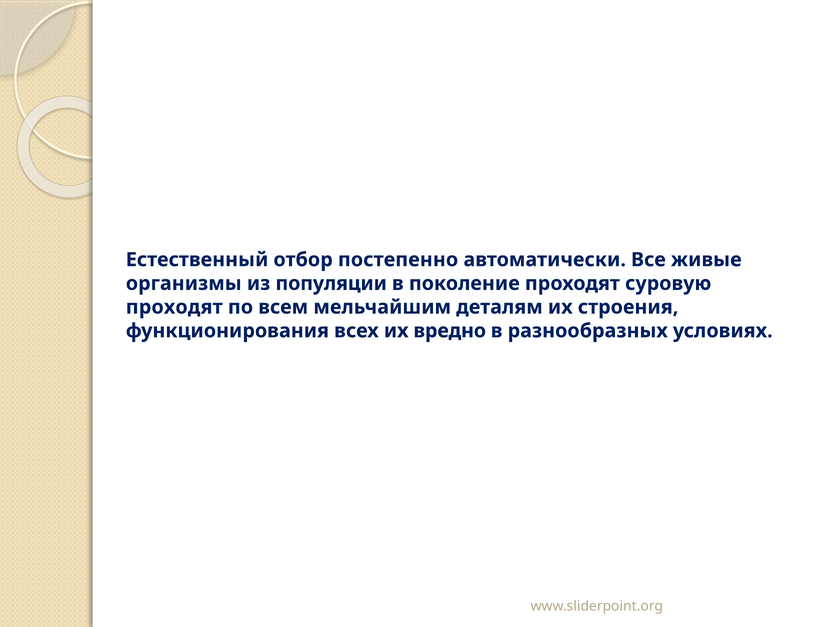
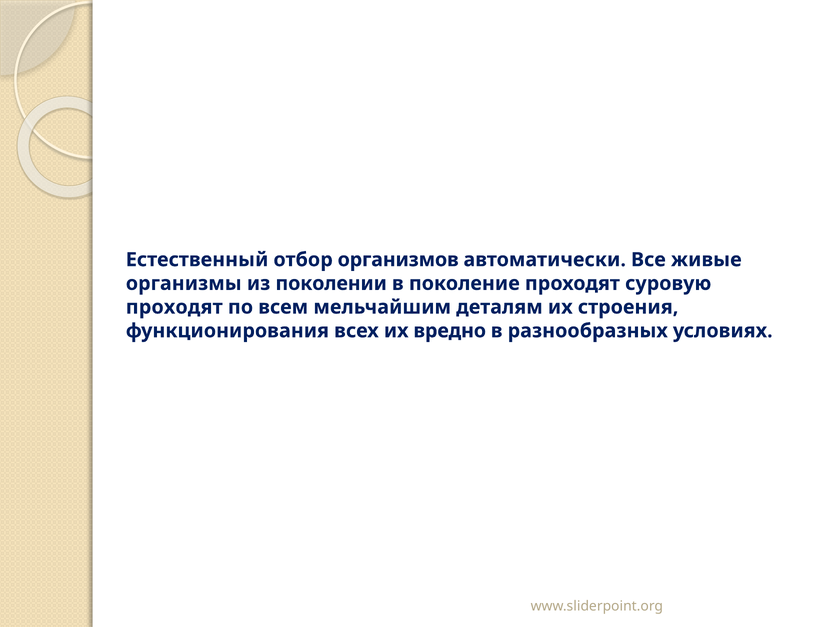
постепенно: постепенно -> организмов
популяции: популяции -> поколении
